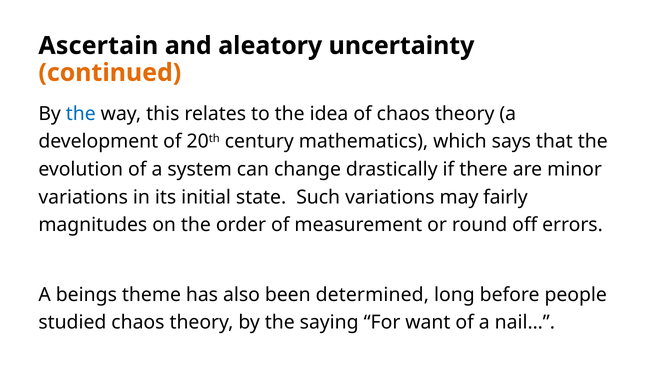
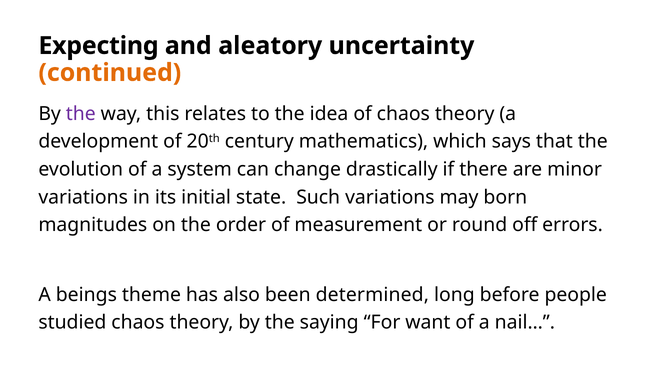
Ascertain: Ascertain -> Expecting
the at (81, 114) colour: blue -> purple
fairly: fairly -> born
